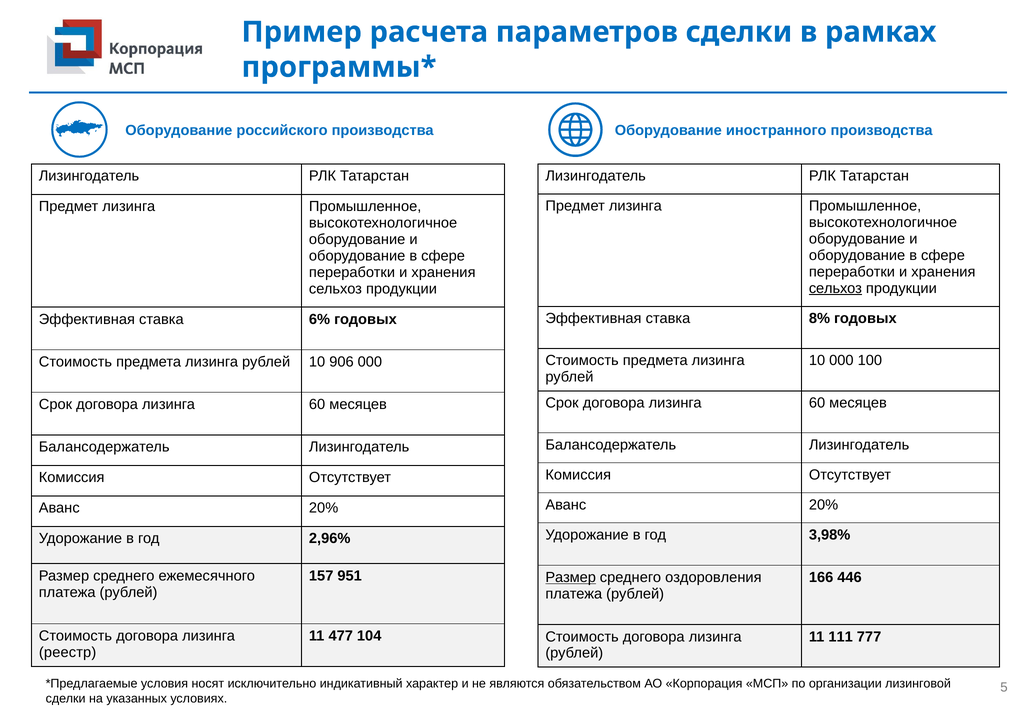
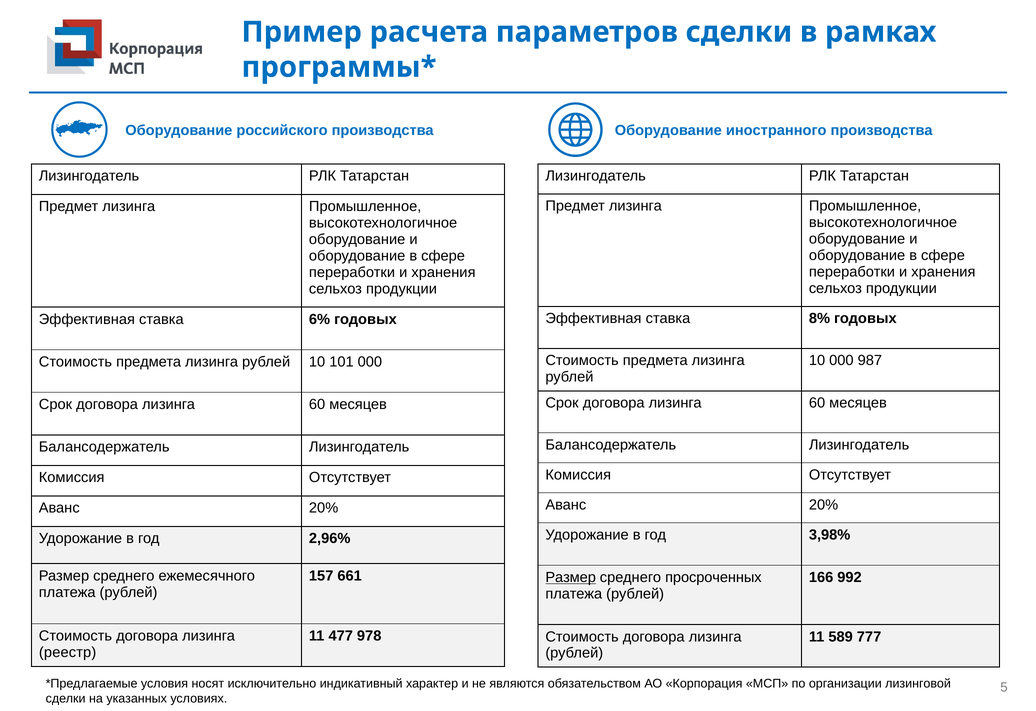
сельхоз at (835, 288) underline: present -> none
100: 100 -> 987
906: 906 -> 101
951: 951 -> 661
оздоровления: оздоровления -> просроченных
446: 446 -> 992
104: 104 -> 978
111: 111 -> 589
